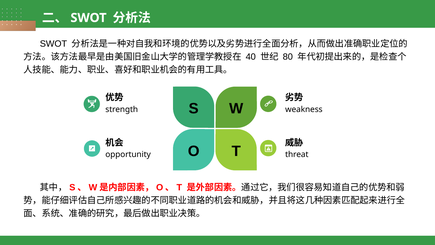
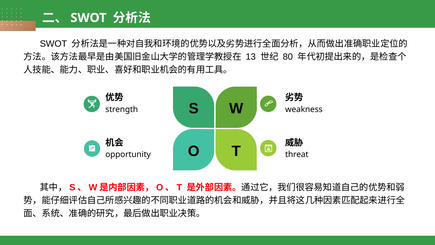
40: 40 -> 13
